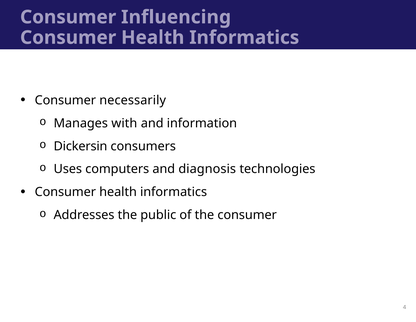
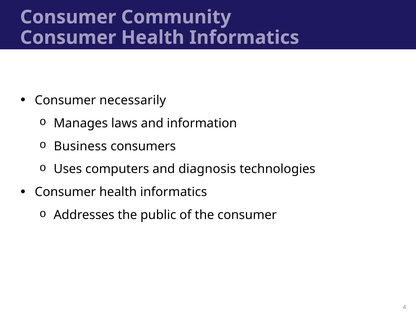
Influencing: Influencing -> Community
with: with -> laws
Dickersin: Dickersin -> Business
